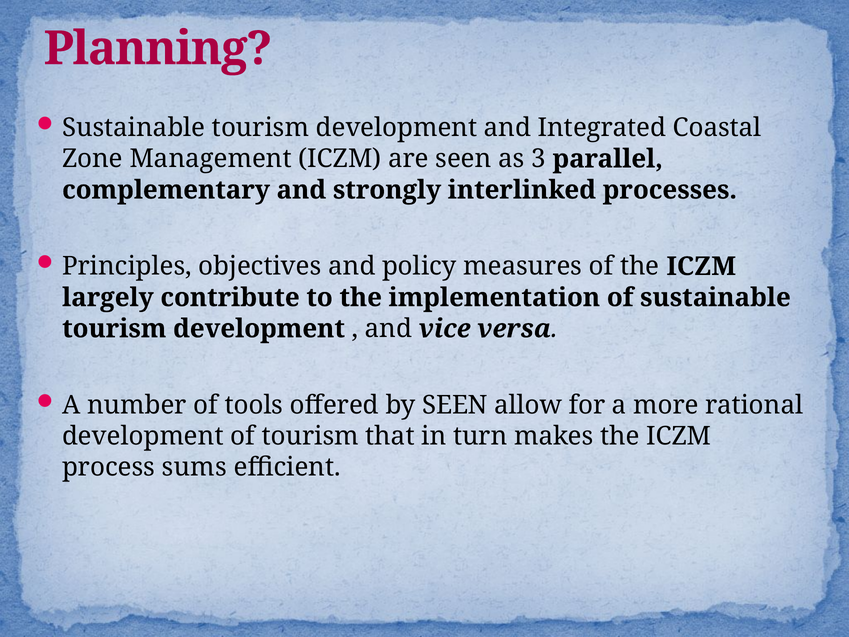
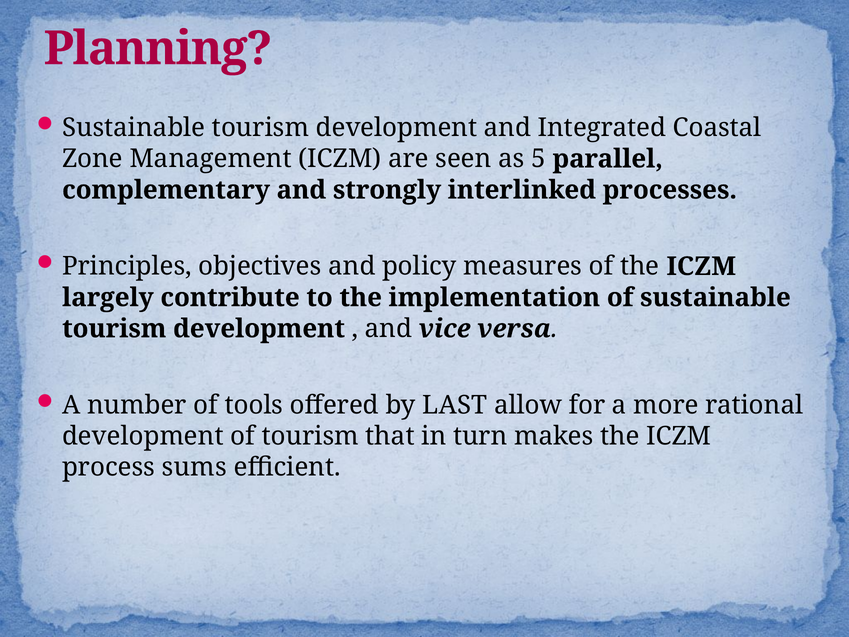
3: 3 -> 5
by SEEN: SEEN -> LAST
